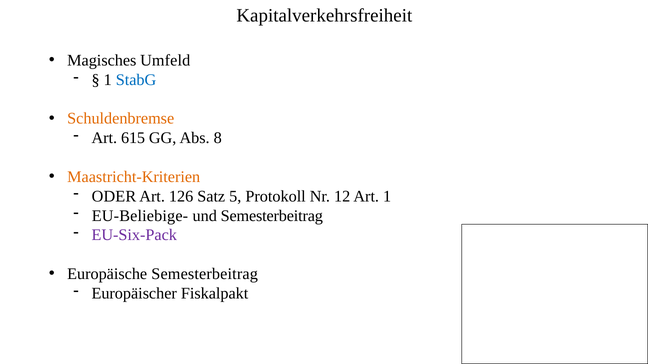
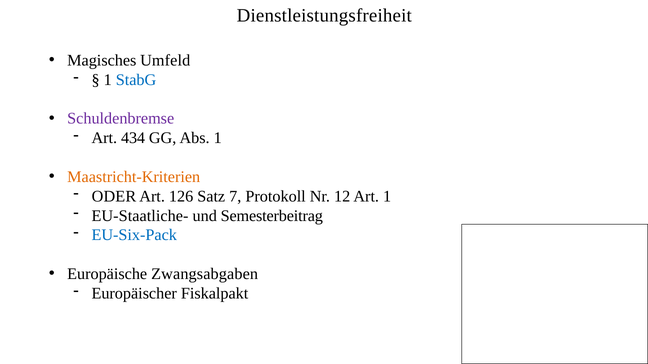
Kapitalverkehrsfreiheit: Kapitalverkehrsfreiheit -> Dienstleistungsfreiheit
Schuldenbremse colour: orange -> purple
615: 615 -> 434
Abs 8: 8 -> 1
5: 5 -> 7
EU-Beliebige-: EU-Beliebige- -> EU-Staatliche-
EU-Six-Pack colour: purple -> blue
Europäische Semesterbeitrag: Semesterbeitrag -> Zwangsabgaben
